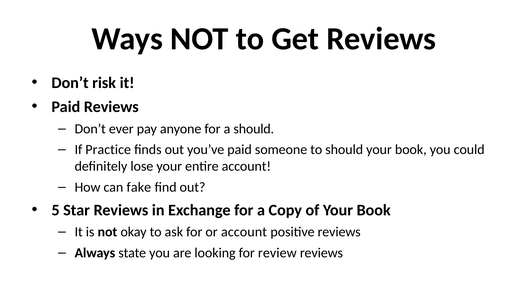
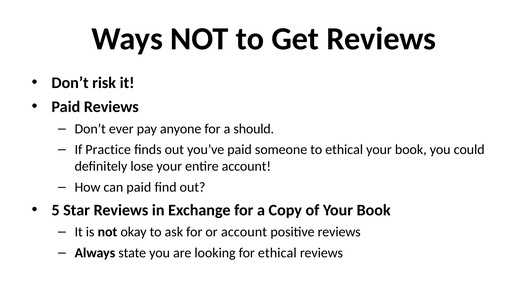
to should: should -> ethical
can fake: fake -> paid
for review: review -> ethical
